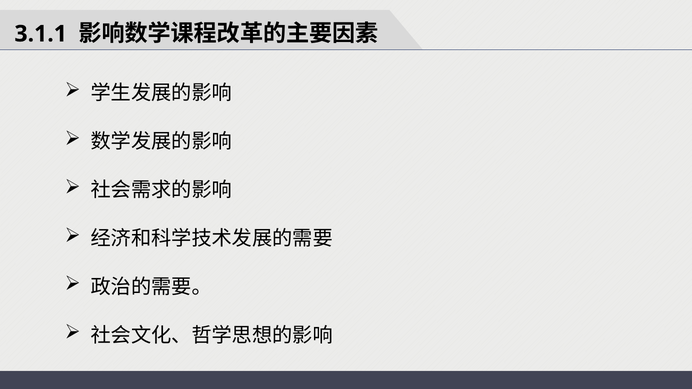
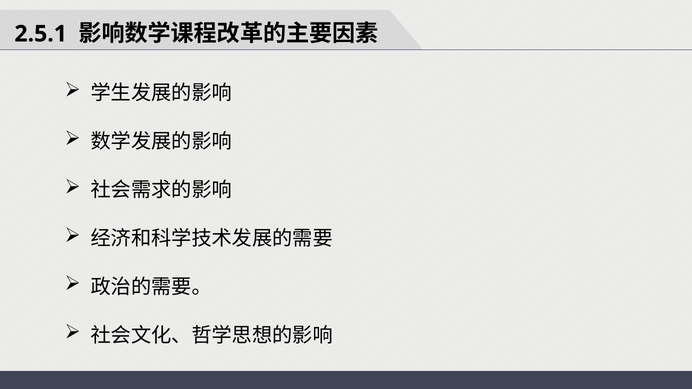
3.1.1: 3.1.1 -> 2.5.1
